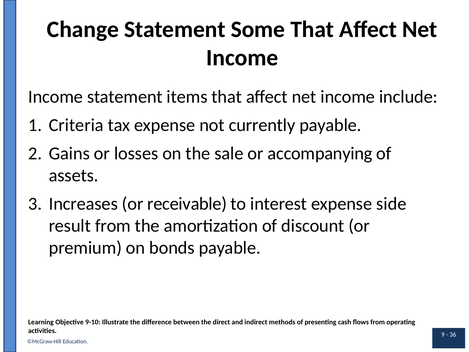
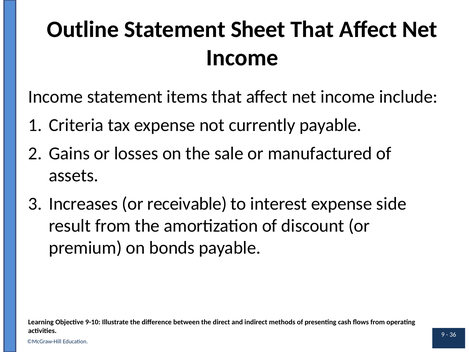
Change: Change -> Outline
Some: Some -> Sheet
accompanying: accompanying -> manufactured
